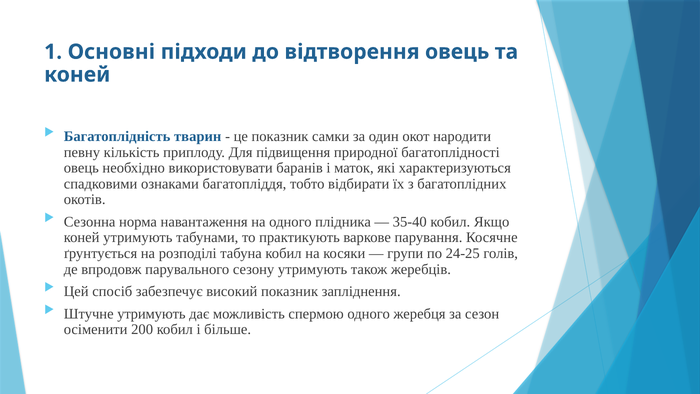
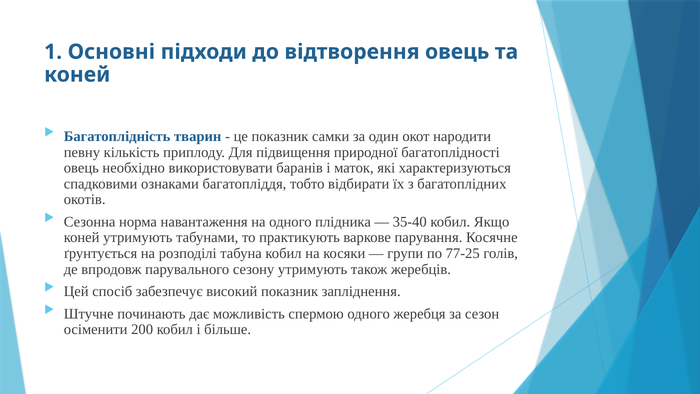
24-25: 24-25 -> 77-25
Штучне утримують: утримують -> починають
